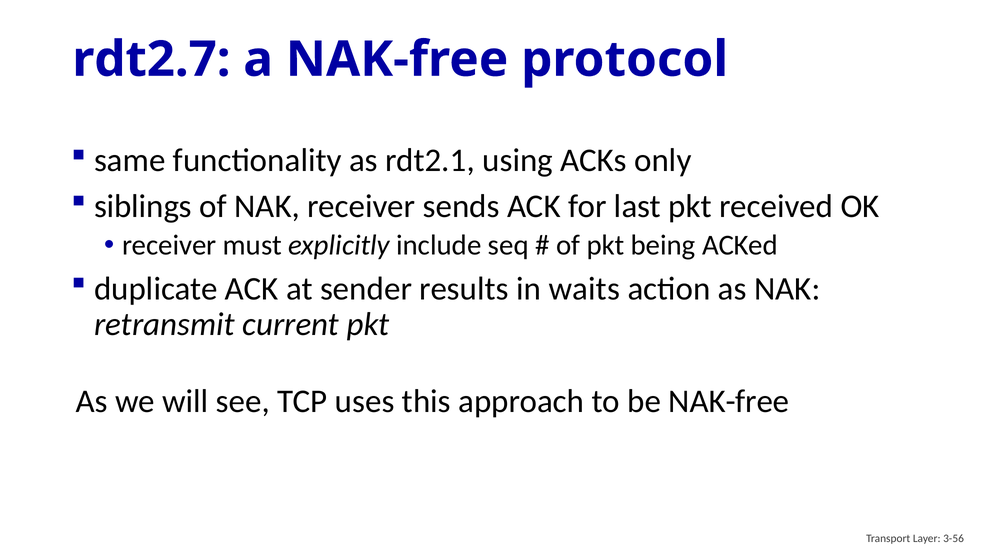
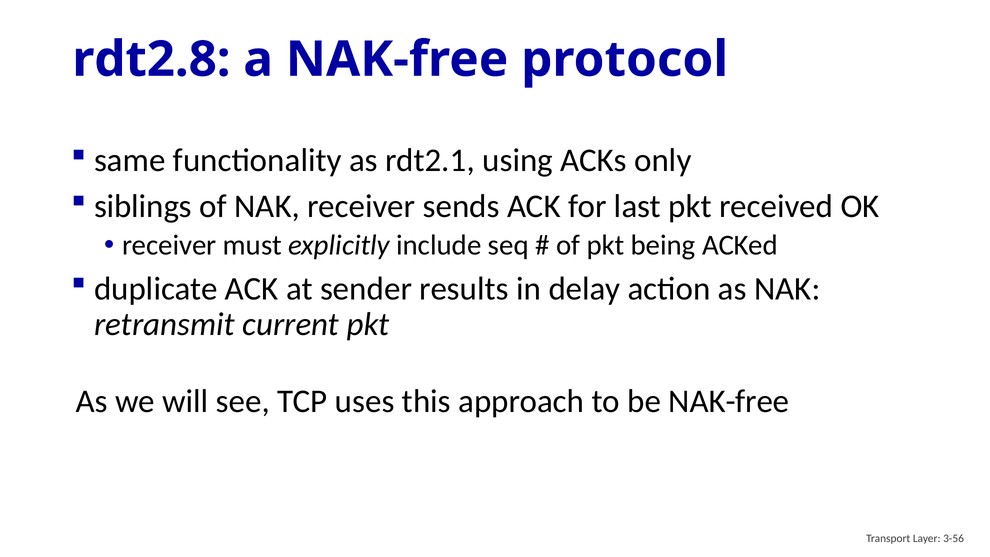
rdt2.7: rdt2.7 -> rdt2.8
waits: waits -> delay
